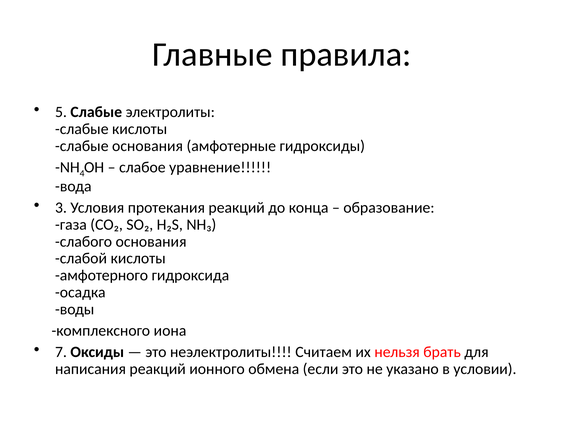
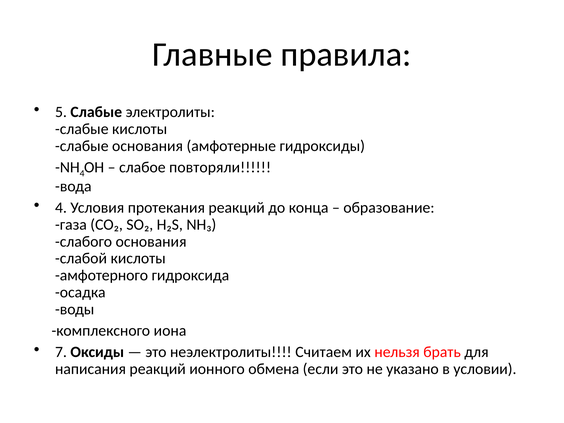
уравнение: уравнение -> повторяли
3 at (61, 208): 3 -> 4
